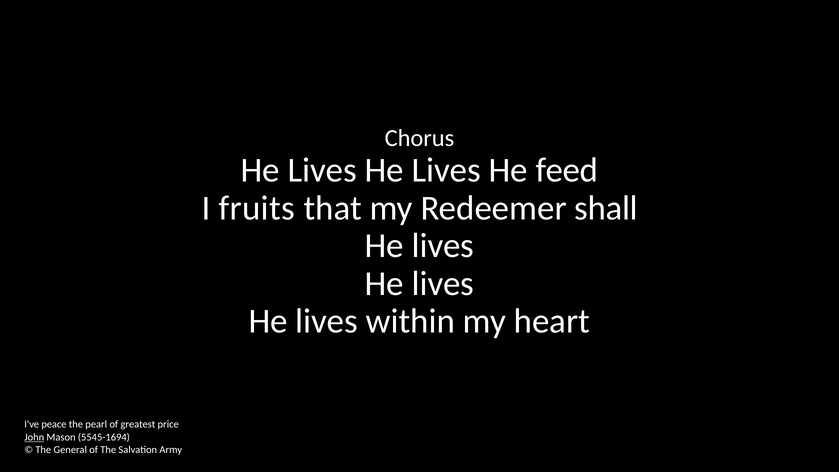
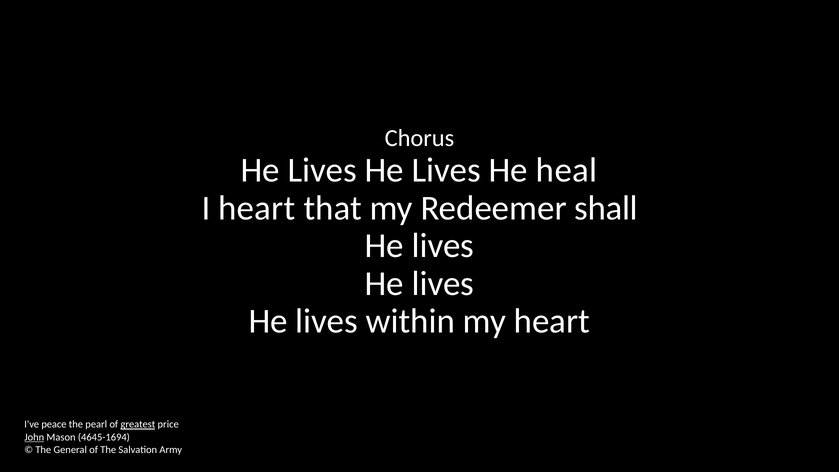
feed: feed -> heal
I fruits: fruits -> heart
greatest underline: none -> present
5545-1694: 5545-1694 -> 4645-1694
